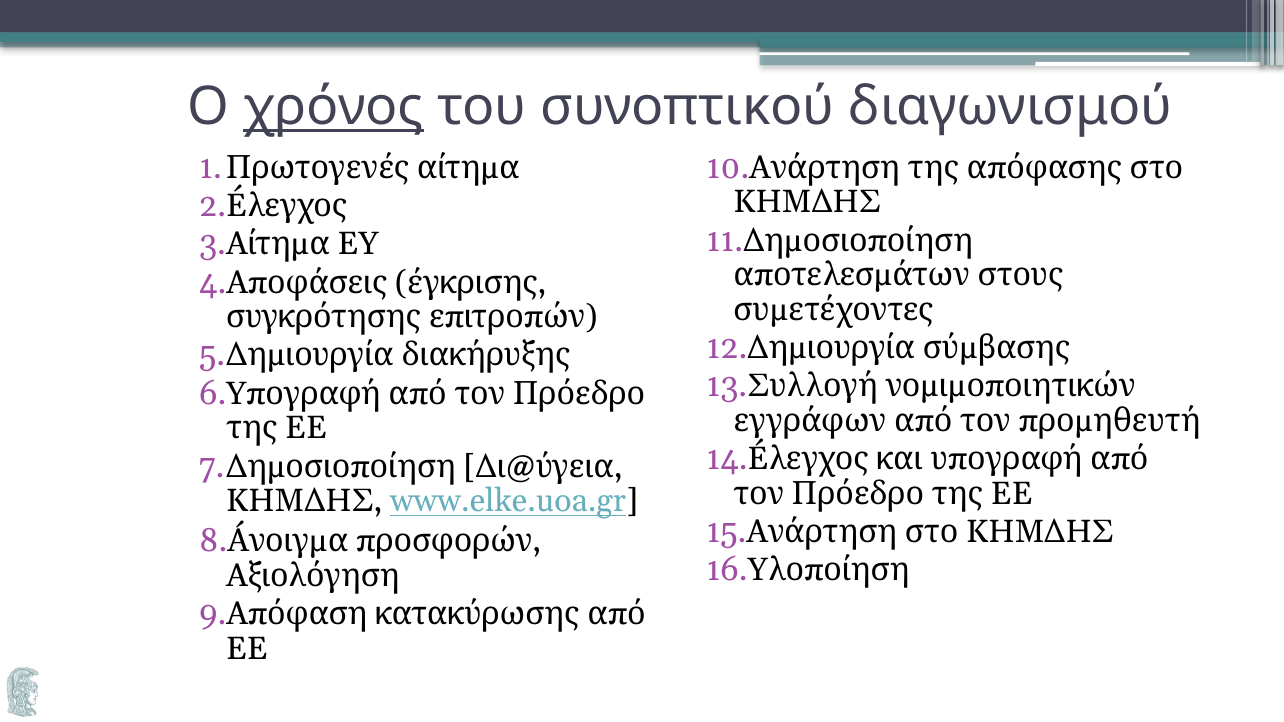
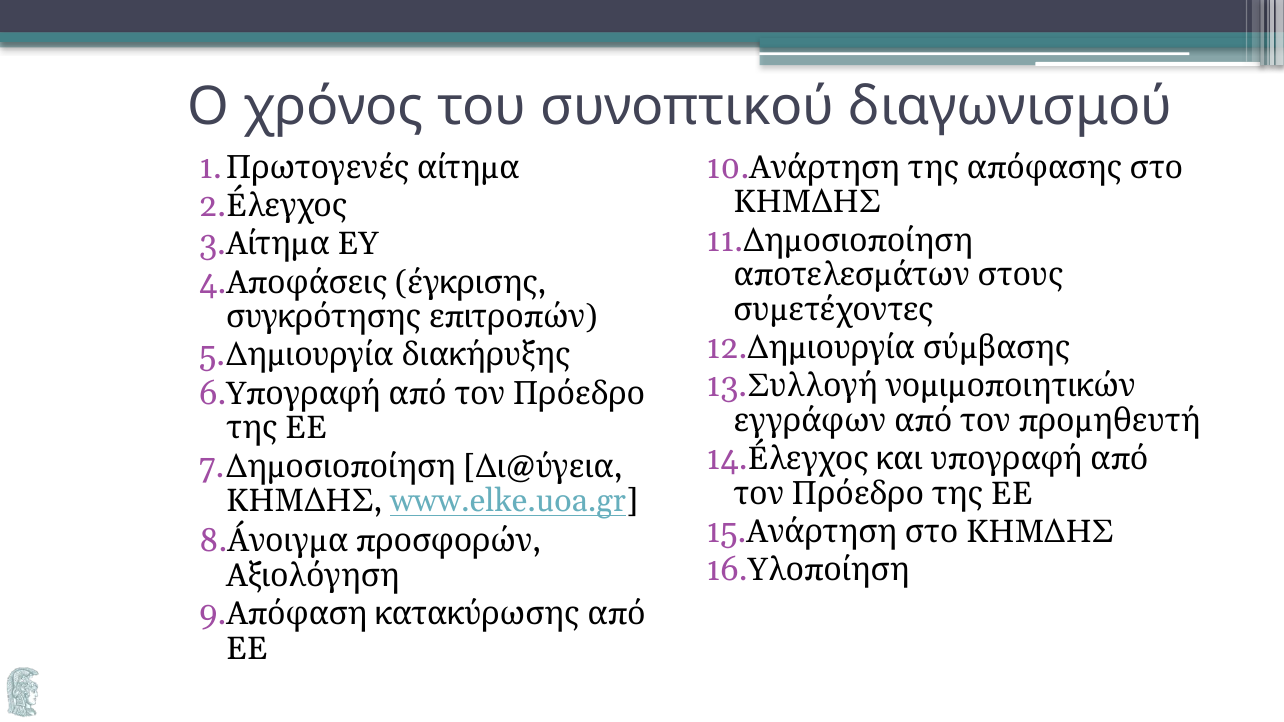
χρόνος underline: present -> none
